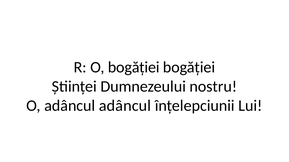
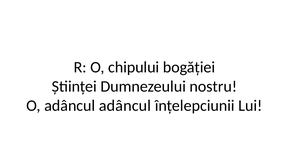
O bogăției: bogăției -> chipului
